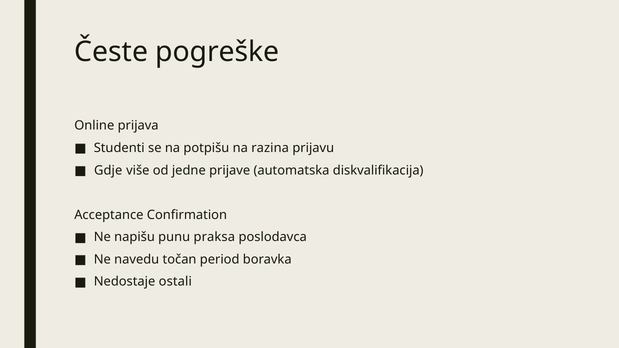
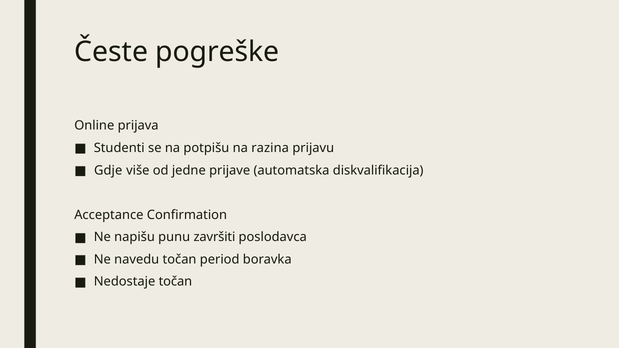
praksa: praksa -> završiti
Nedostaje ostali: ostali -> točan
